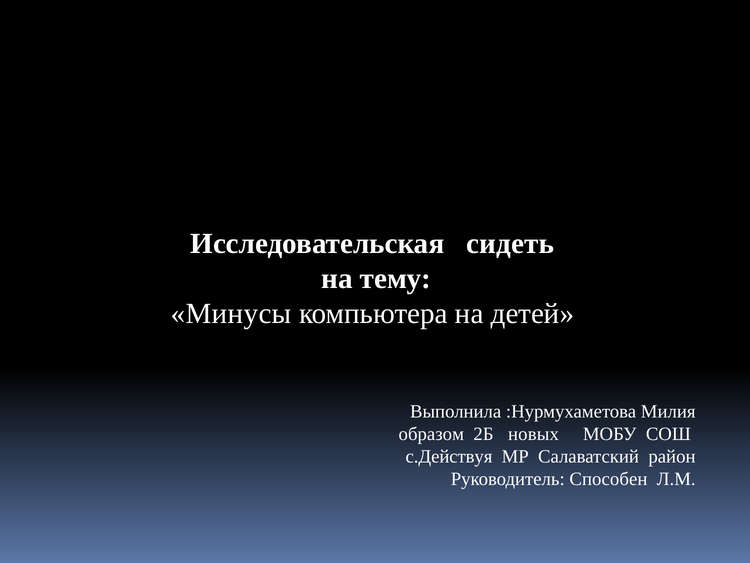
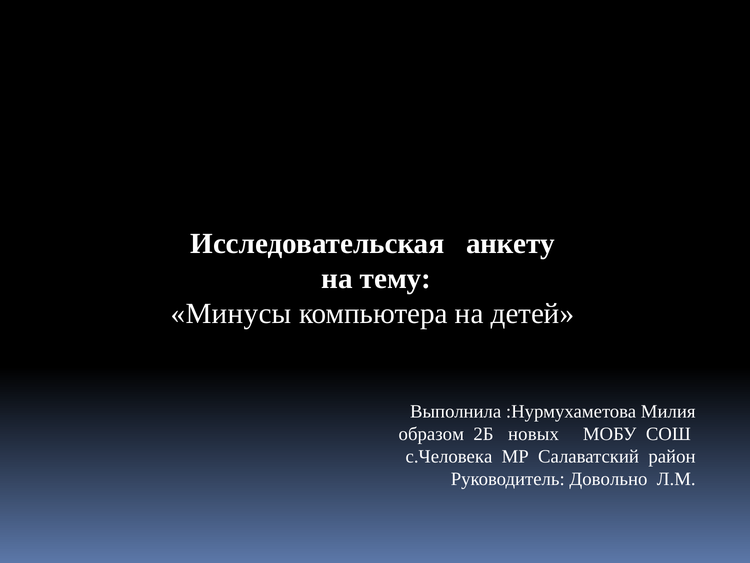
сидеть: сидеть -> анкету
с.Действуя: с.Действуя -> с.Человека
Способен: Способен -> Довольно
